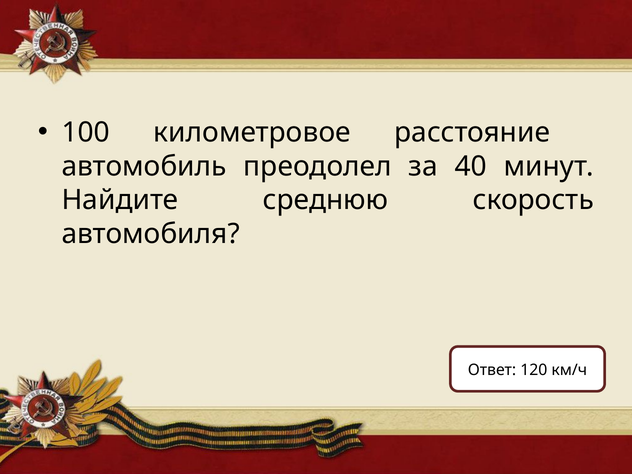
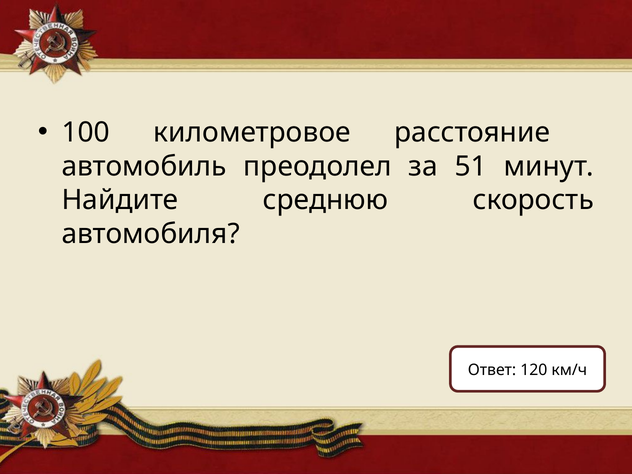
40: 40 -> 51
